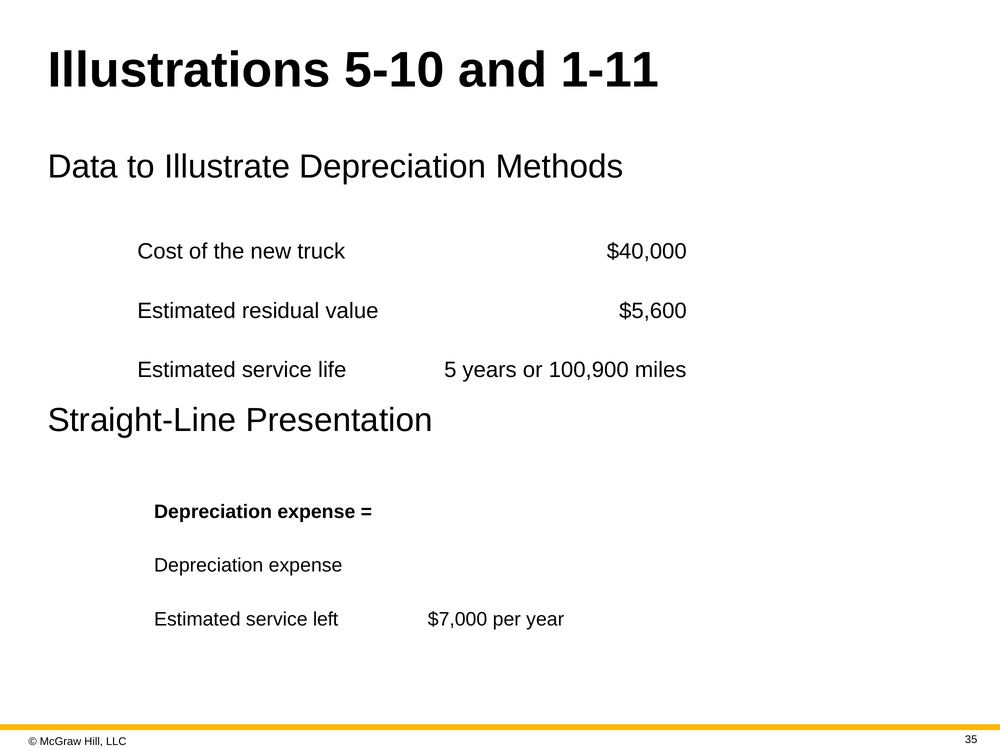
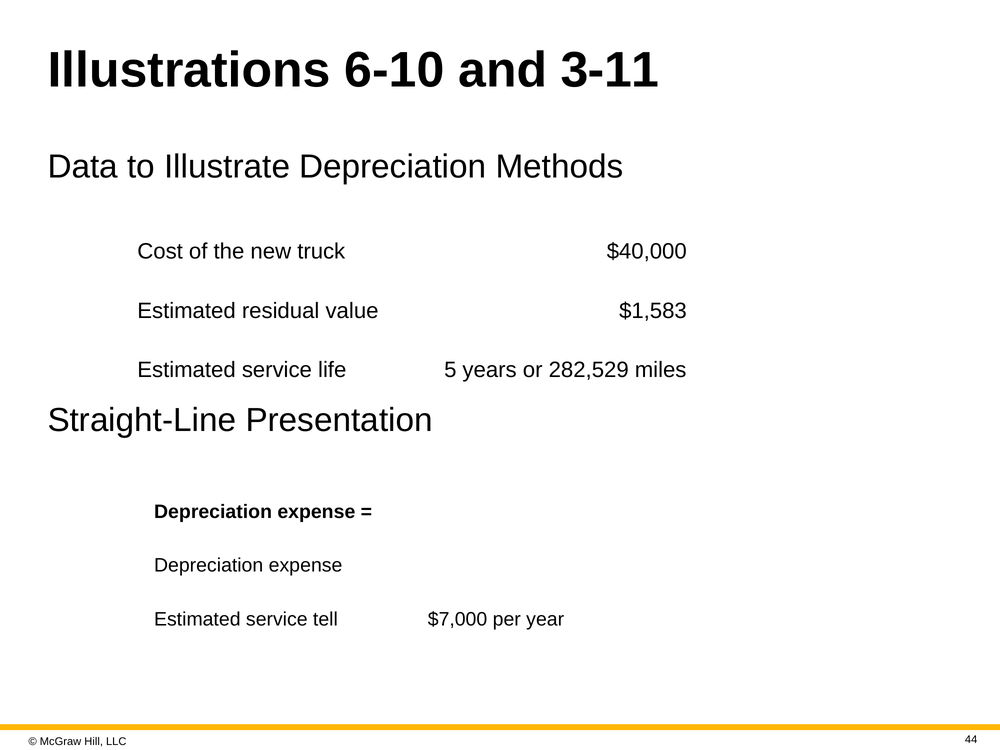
5-10: 5-10 -> 6-10
1-11: 1-11 -> 3-11
$5,600: $5,600 -> $1,583
100,900: 100,900 -> 282,529
left: left -> tell
35: 35 -> 44
